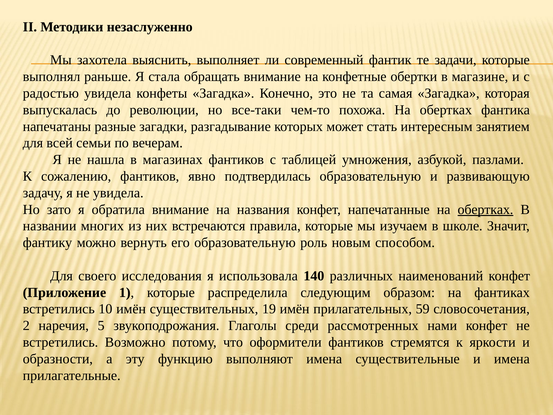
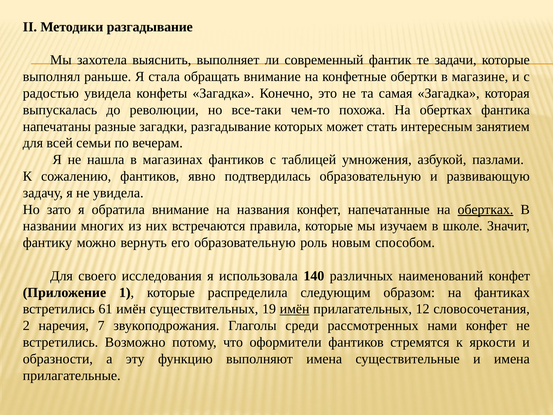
Методики незаслуженно: незаслуженно -> разгадывание
10: 10 -> 61
имён at (295, 309) underline: none -> present
59: 59 -> 12
5: 5 -> 7
